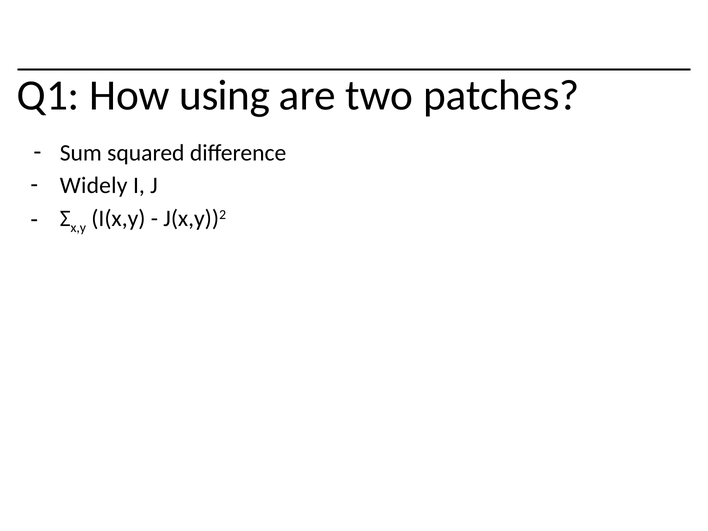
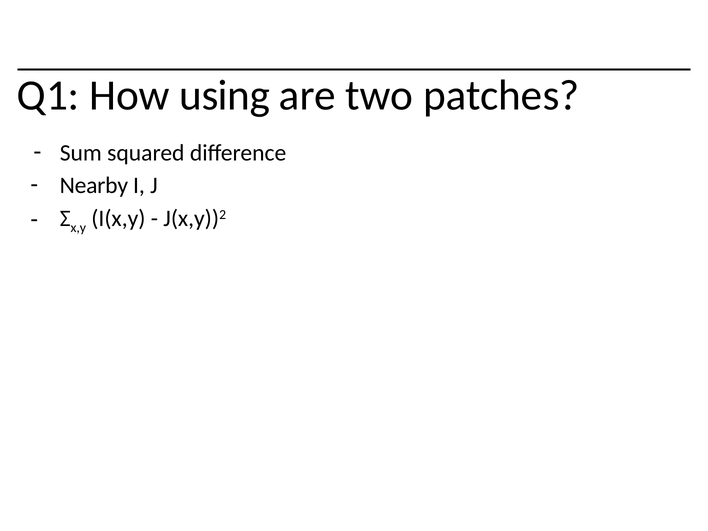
Widely: Widely -> Nearby
